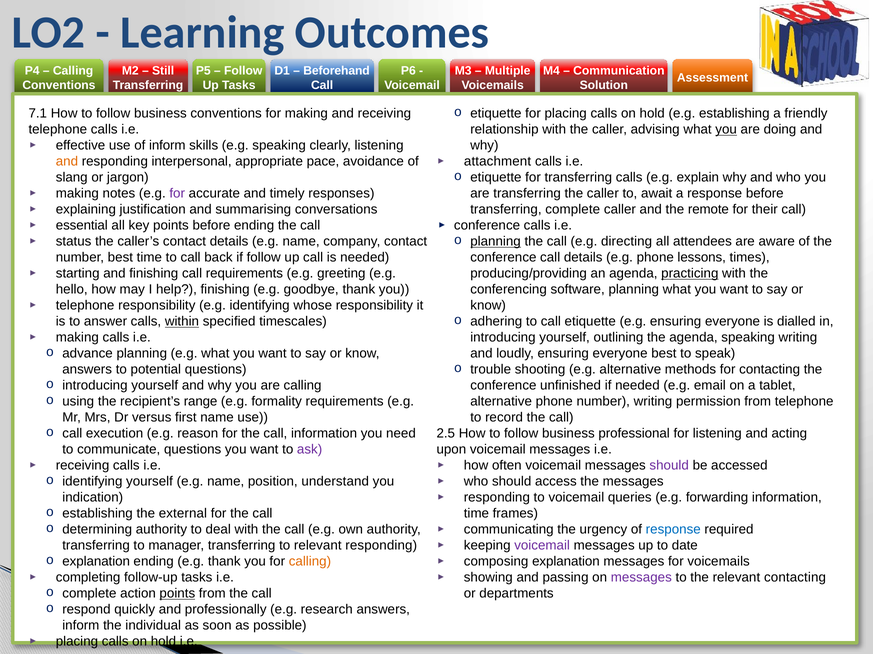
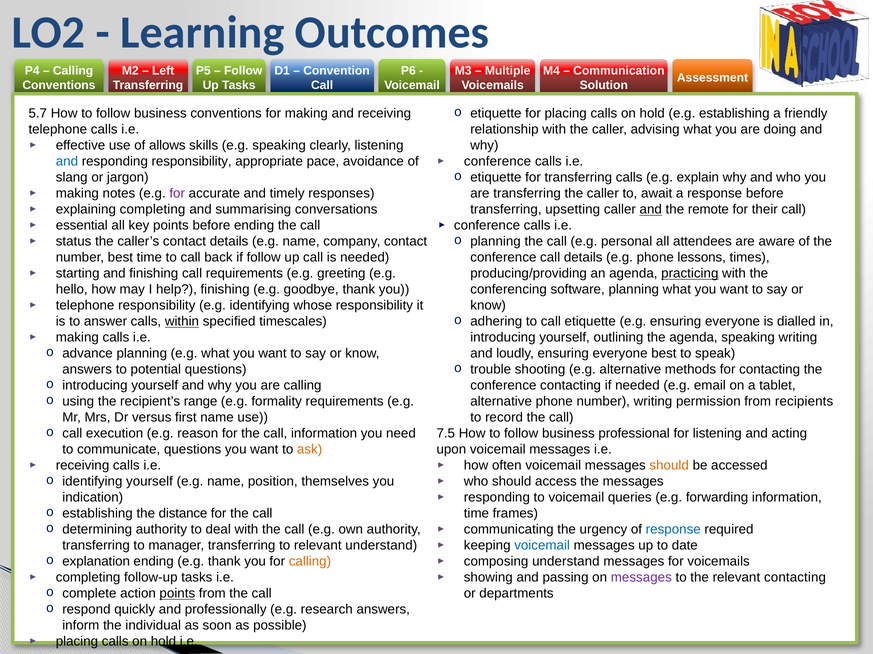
Still: Still -> Left
Beforehand: Beforehand -> Convention
7.1: 7.1 -> 5.7
you at (726, 130) underline: present -> none
of inform: inform -> allows
and at (67, 162) colour: orange -> blue
responding interpersonal: interpersonal -> responsibility
attachment at (498, 162): attachment -> conference
transferring complete: complete -> upsetting
and at (651, 210) underline: none -> present
explaining justification: justification -> completing
planning at (496, 242) underline: present -> none
directing: directing -> personal
conference unfinished: unfinished -> contacting
from telephone: telephone -> recipients
2.5: 2.5 -> 7.5
ask colour: purple -> orange
should at (669, 466) colour: purple -> orange
understand: understand -> themselves
external: external -> distance
relevant responding: responding -> understand
voicemail at (542, 546) colour: purple -> blue
composing explanation: explanation -> understand
